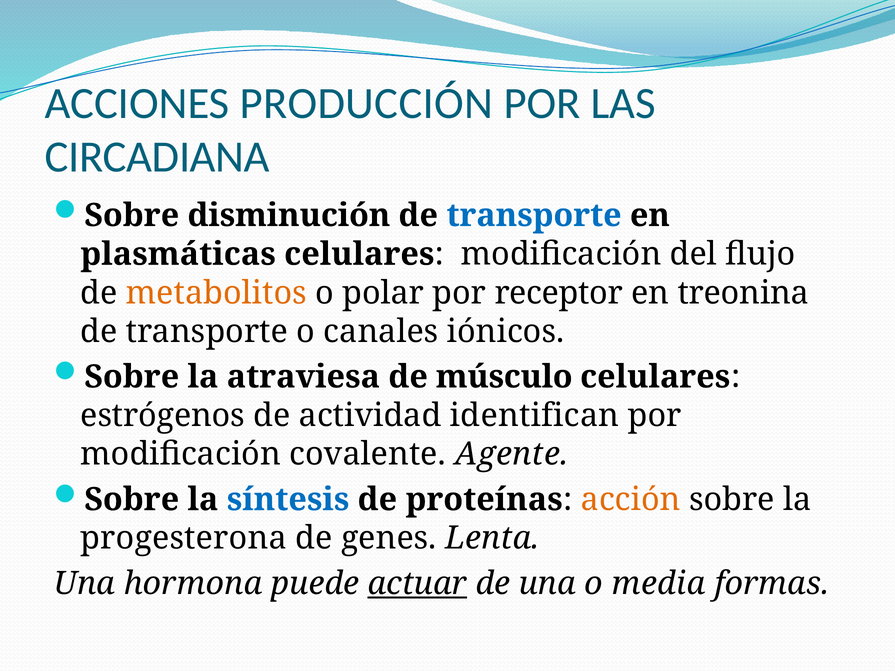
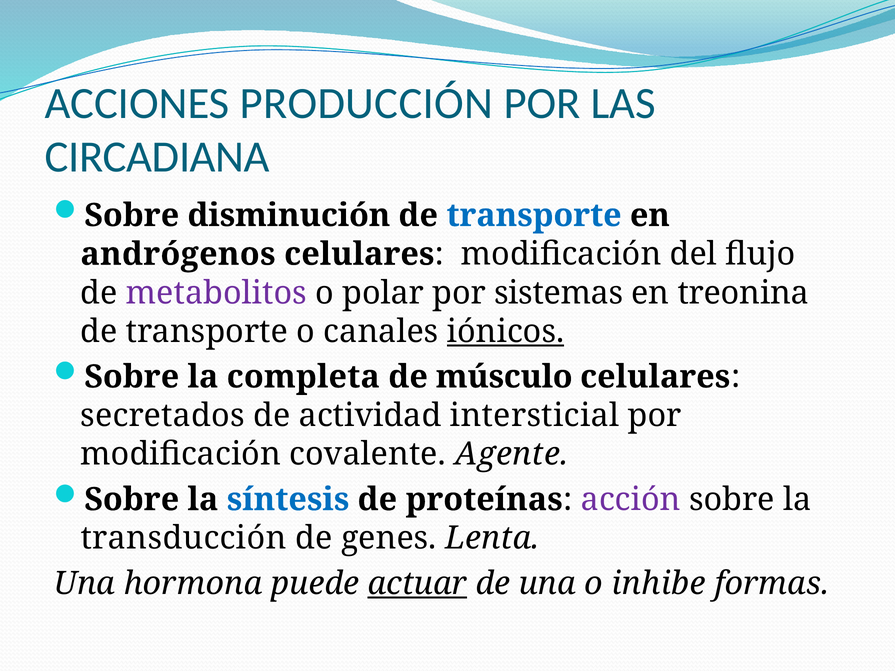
plasmáticas: plasmáticas -> andrógenos
metabolitos colour: orange -> purple
receptor: receptor -> sistemas
iónicos underline: none -> present
atraviesa: atraviesa -> completa
estrógenos: estrógenos -> secretados
identifican: identifican -> intersticial
acción colour: orange -> purple
progesterona: progesterona -> transducción
media: media -> inhibe
